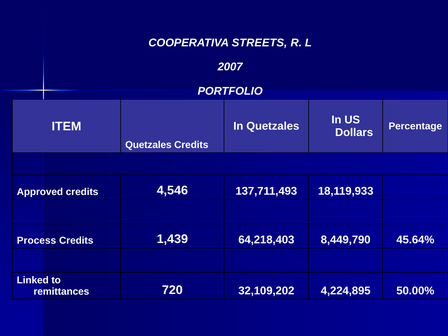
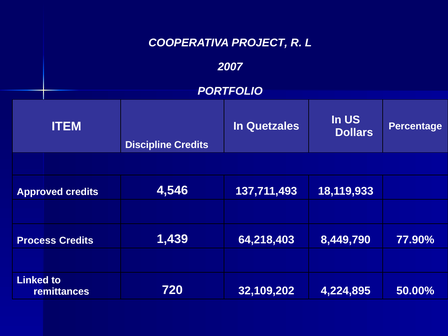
STREETS: STREETS -> PROJECT
Quetzales at (148, 145): Quetzales -> Discipline
45.64%: 45.64% -> 77.90%
